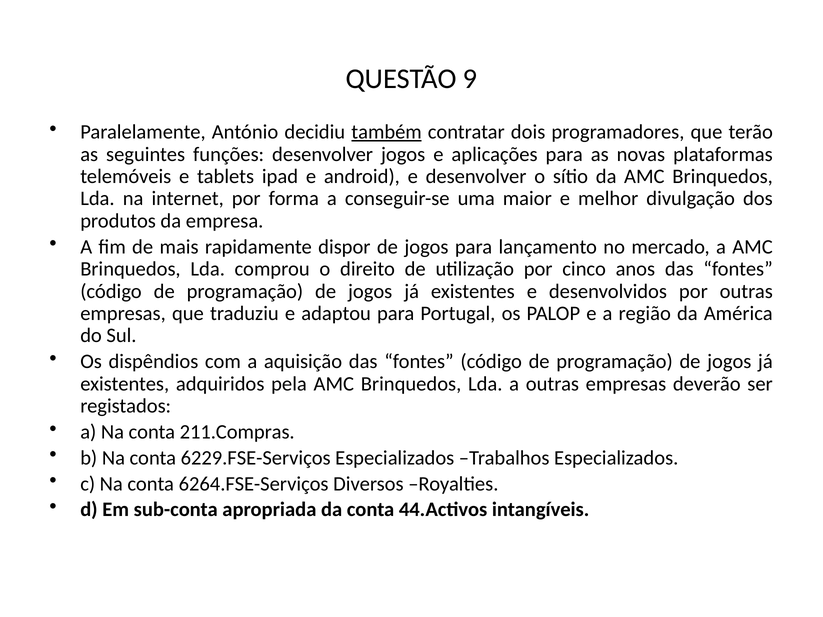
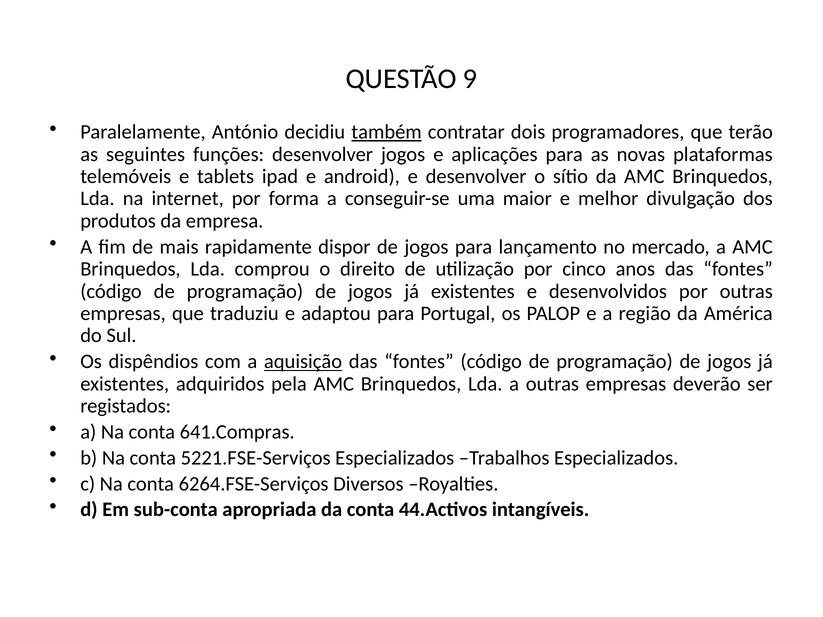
aquisição underline: none -> present
211.Compras: 211.Compras -> 641.Compras
6229.FSE-Serviços: 6229.FSE-Serviços -> 5221.FSE-Serviços
